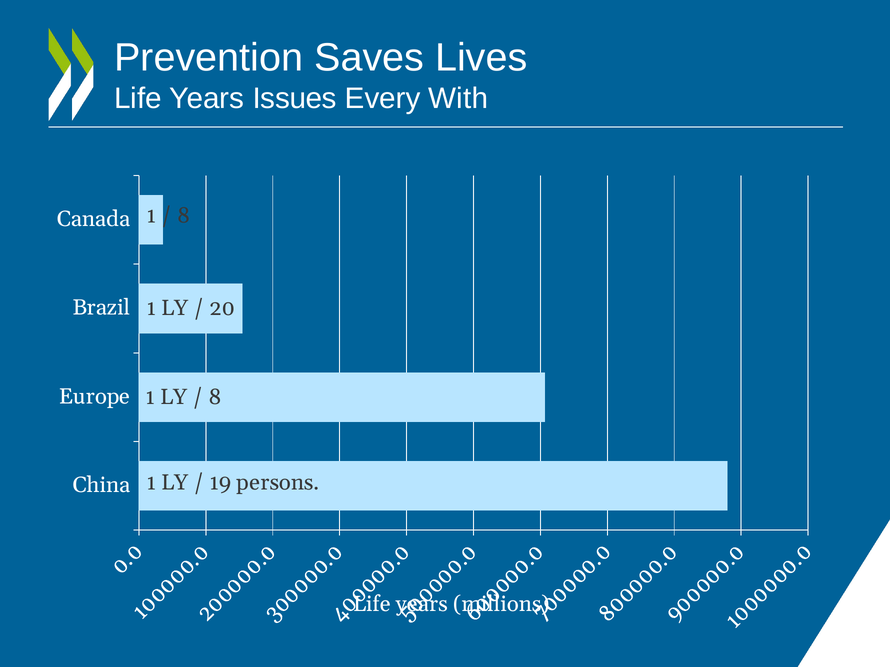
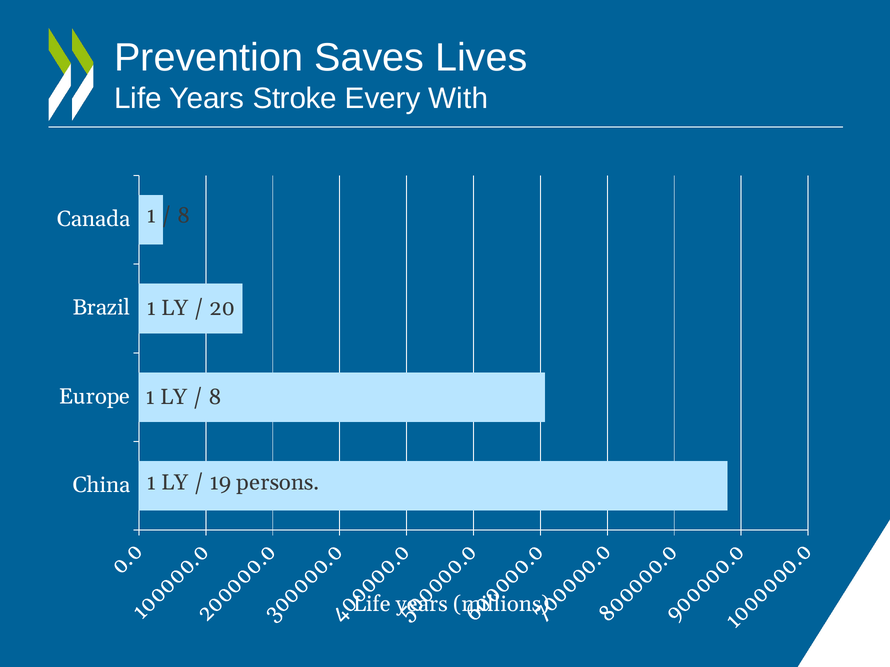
Issues: Issues -> Stroke
